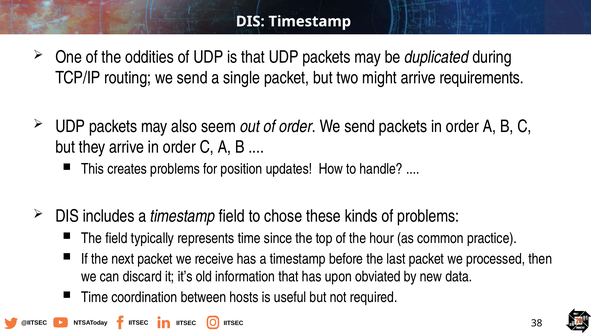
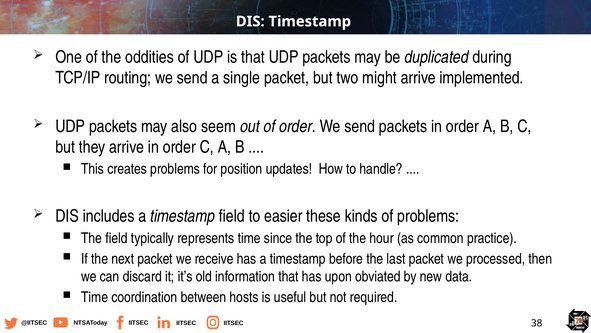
requirements: requirements -> implemented
chose: chose -> easier
